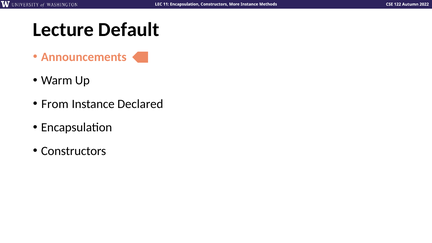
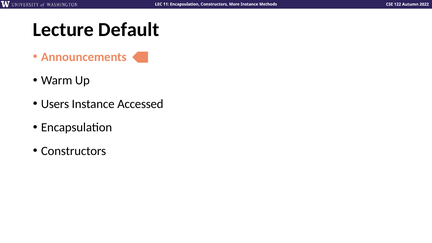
From: From -> Users
Declared: Declared -> Accessed
